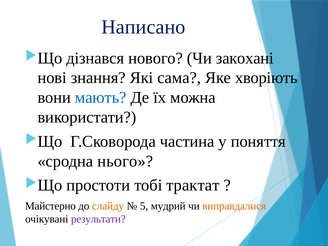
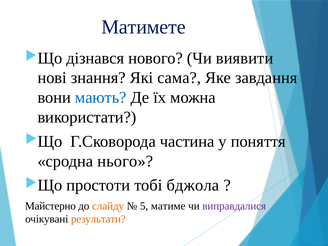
Написано: Написано -> Матимете
закохані: закохані -> виявити
хворіють: хворіють -> завдання
трактат: трактат -> бджола
мудрий: мудрий -> матиме
виправдалися colour: orange -> purple
результати colour: purple -> orange
